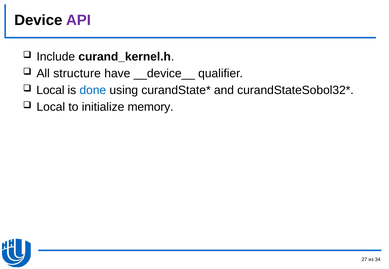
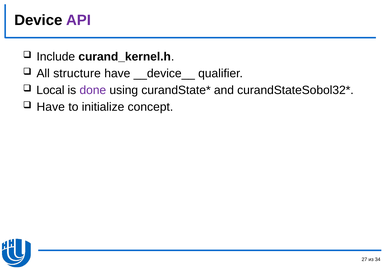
done colour: blue -> purple
Local at (51, 107): Local -> Have
memory: memory -> concept
